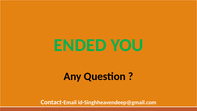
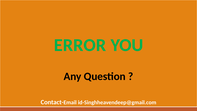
ENDED: ENDED -> ERROR
